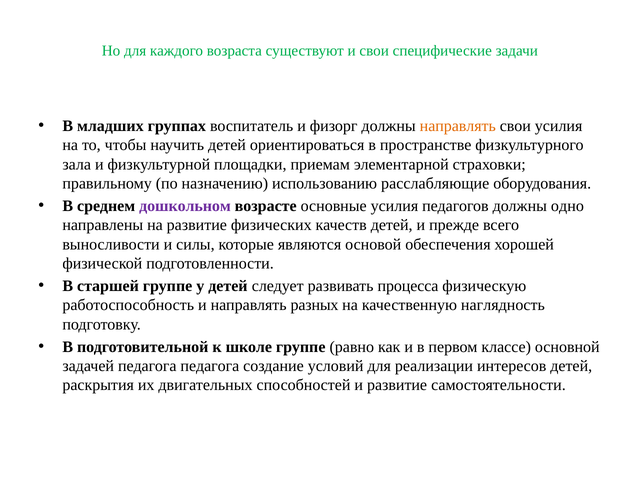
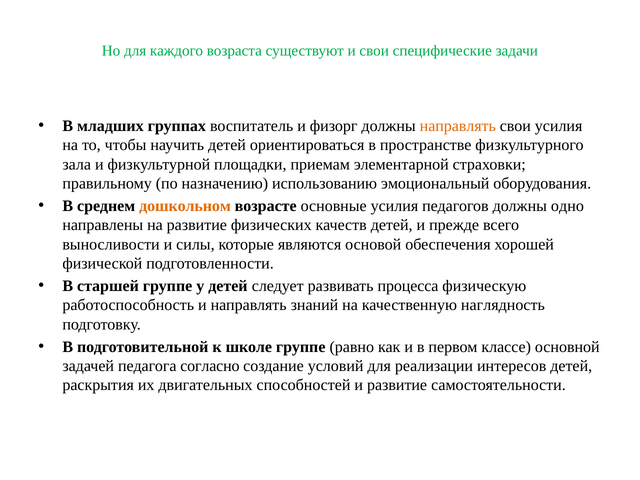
расслабляющие: расслабляющие -> эмоциональный
дошкольном colour: purple -> orange
разных: разных -> знаний
педагога педагога: педагога -> согласно
